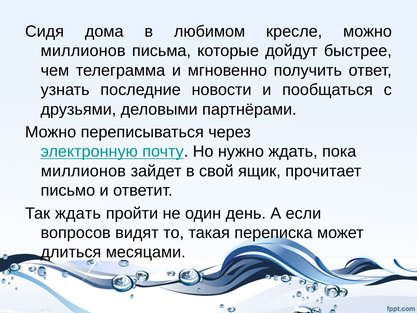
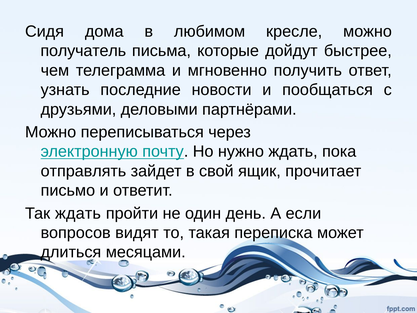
миллионов at (83, 51): миллионов -> получатель
миллионов at (83, 171): миллионов -> отправлять
